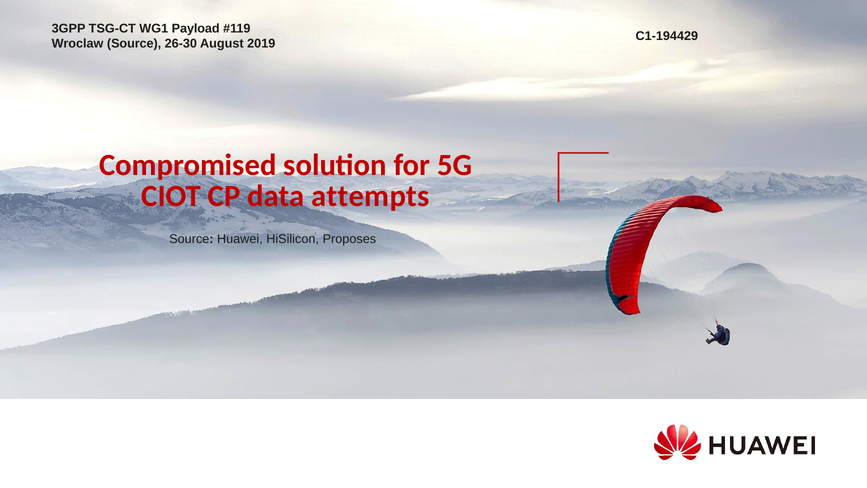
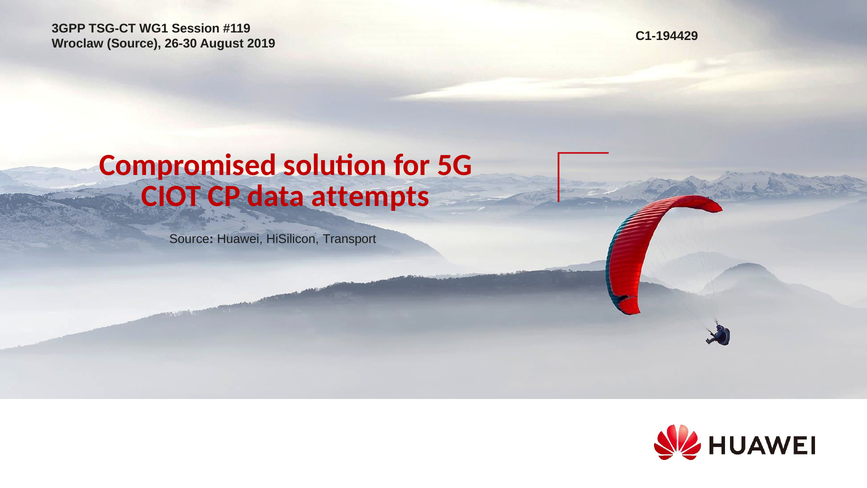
Payload: Payload -> Session
Proposes: Proposes -> Transport
